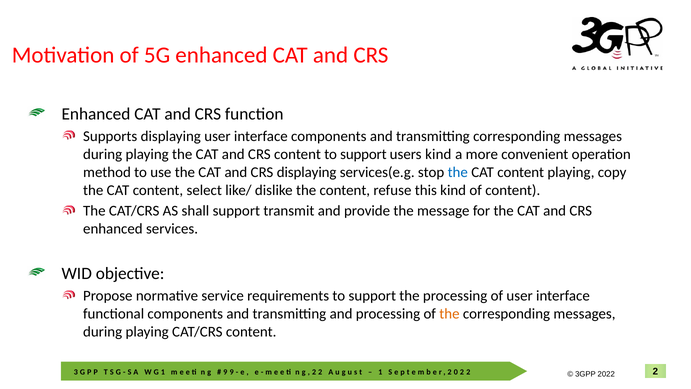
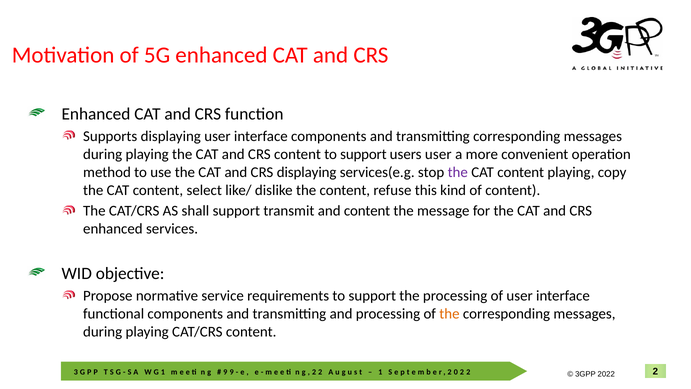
users kind: kind -> user
the at (458, 172) colour: blue -> purple
and provide: provide -> content
